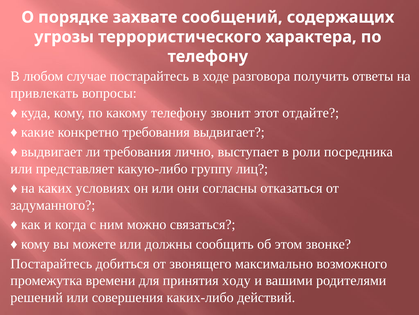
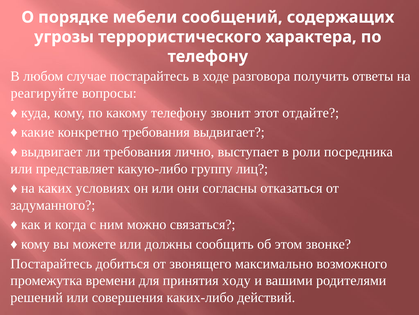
захвате: захвате -> мебели
привлекать: привлекать -> реагируйте
